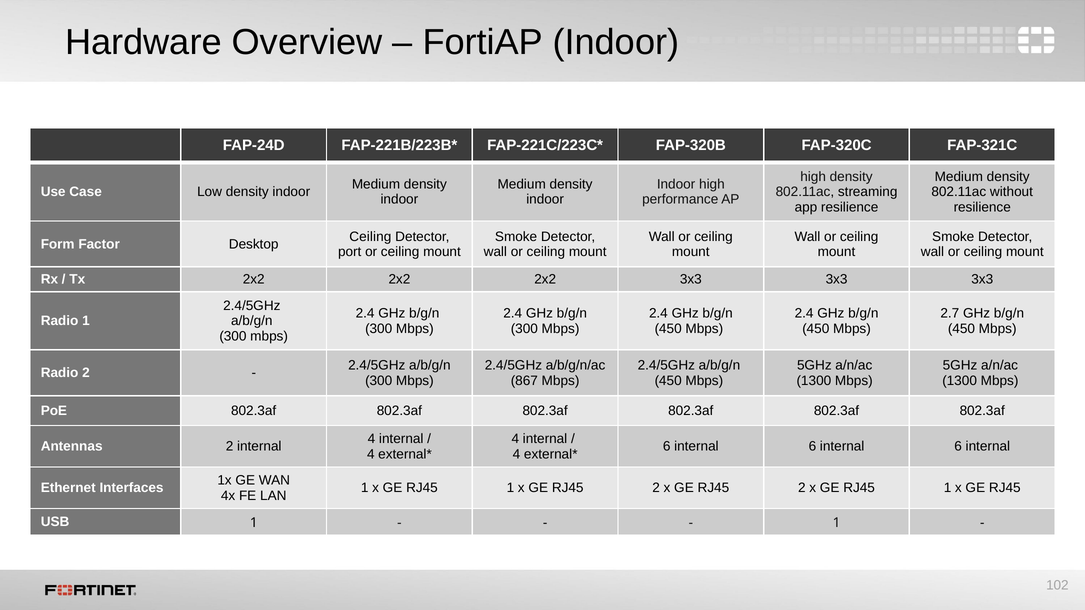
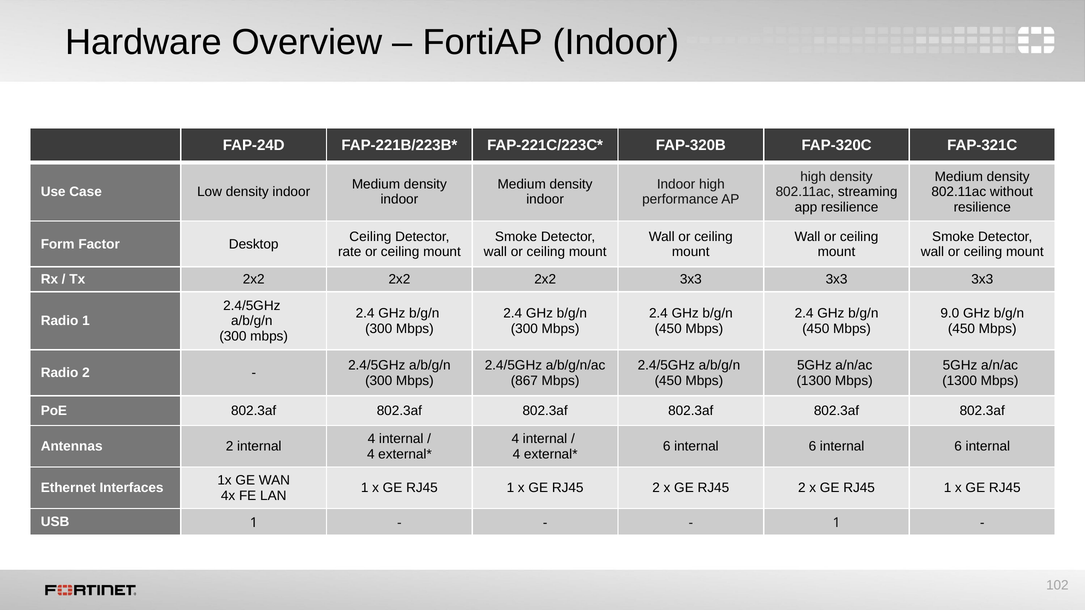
port: port -> rate
2.7: 2.7 -> 9.0
